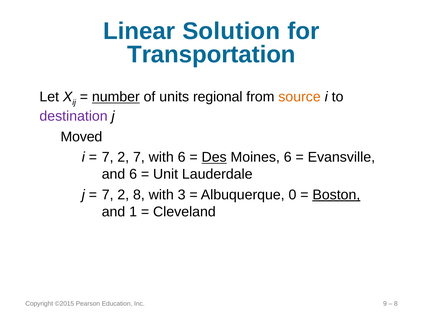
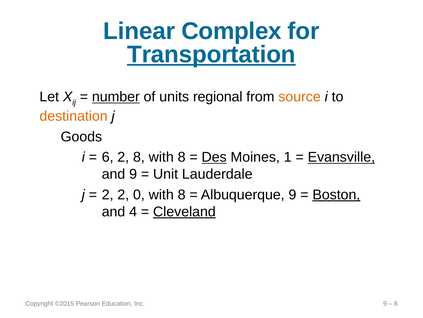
Solution: Solution -> Complex
Transportation underline: none -> present
destination colour: purple -> orange
Moved: Moved -> Goods
7 at (108, 157): 7 -> 6
2 7: 7 -> 8
6 at (182, 157): 6 -> 8
Moines 6: 6 -> 1
Evansville underline: none -> present
and 6: 6 -> 9
7 at (108, 194): 7 -> 2
2 8: 8 -> 0
3 at (182, 194): 3 -> 8
Albuquerque 0: 0 -> 9
1: 1 -> 4
Cleveland underline: none -> present
